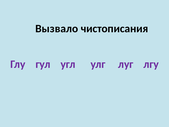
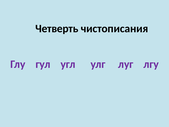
Вызвало: Вызвало -> Четверть
